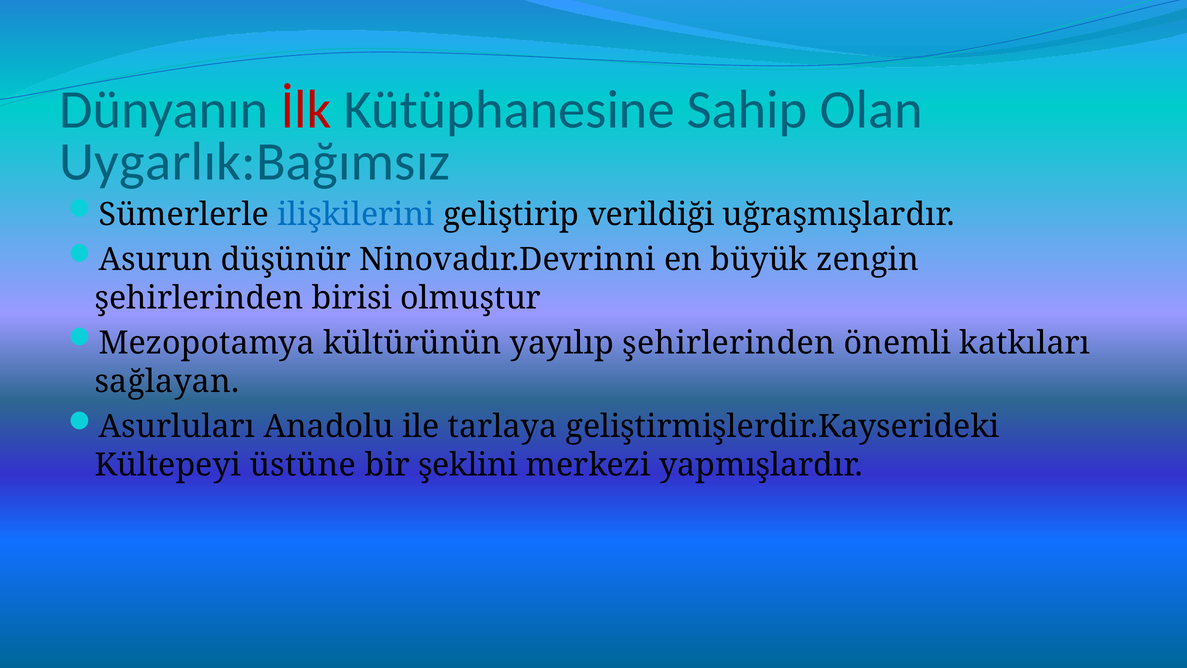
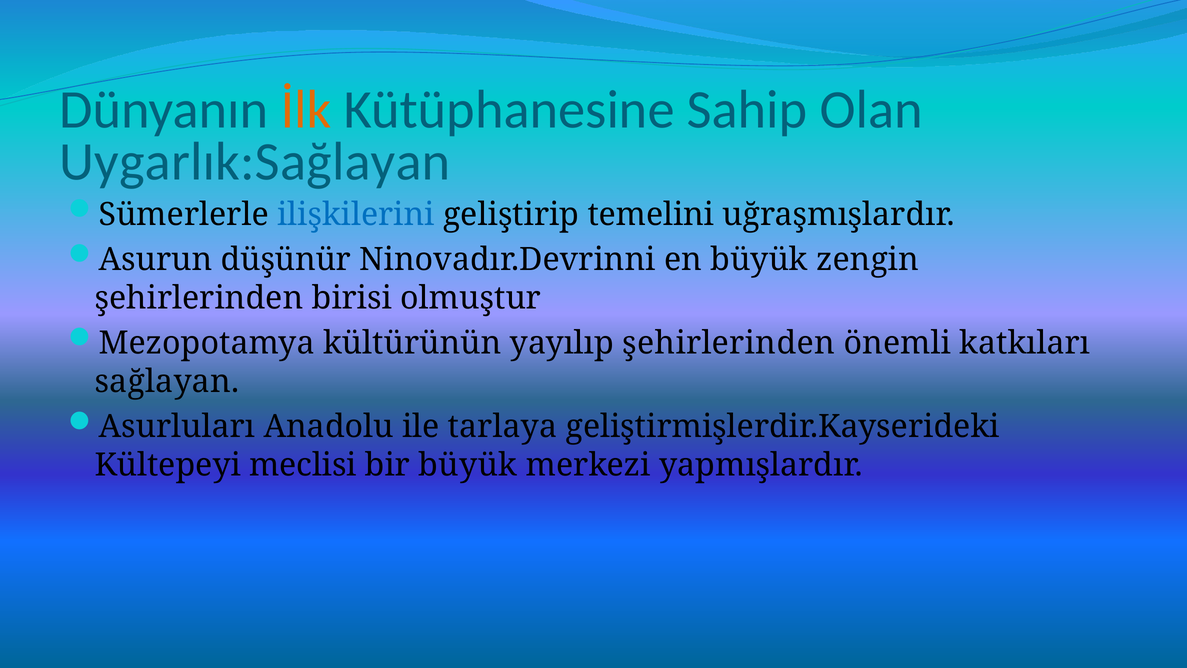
İlk colour: red -> orange
Uygarlık:Bağımsız: Uygarlık:Bağımsız -> Uygarlık:Sağlayan
verildiği: verildiği -> temelini
üstüne: üstüne -> meclisi
bir şeklini: şeklini -> büyük
